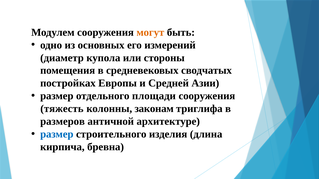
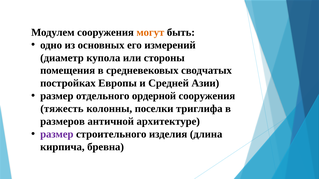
площади: площади -> ордерной
законам: законам -> поселки
размер at (57, 134) colour: blue -> purple
